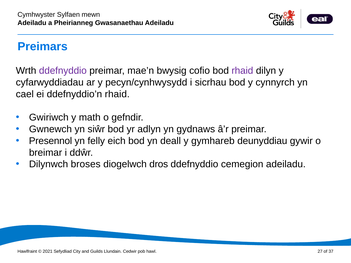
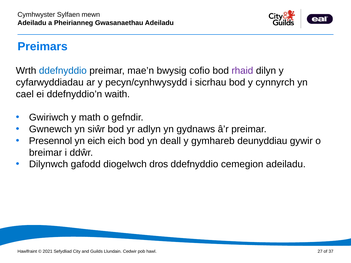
ddefnyddio at (63, 71) colour: purple -> blue
ddefnyddio’n rhaid: rhaid -> waith
yn felly: felly -> eich
broses: broses -> gafodd
